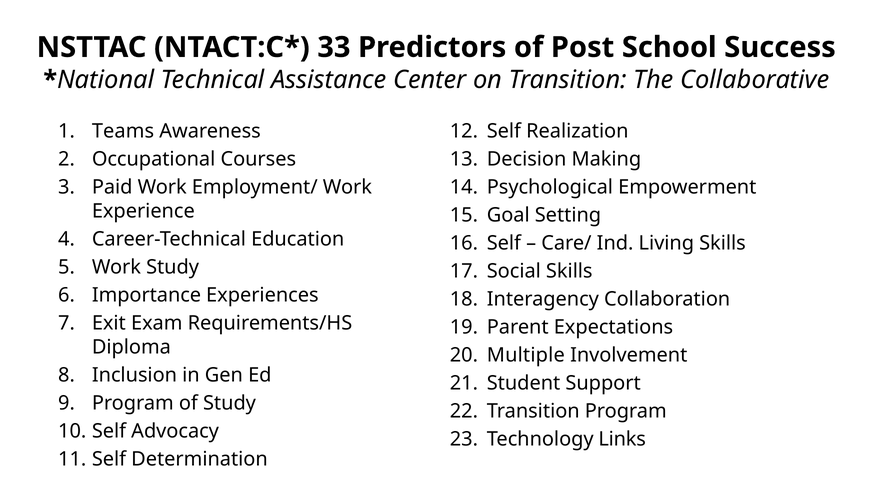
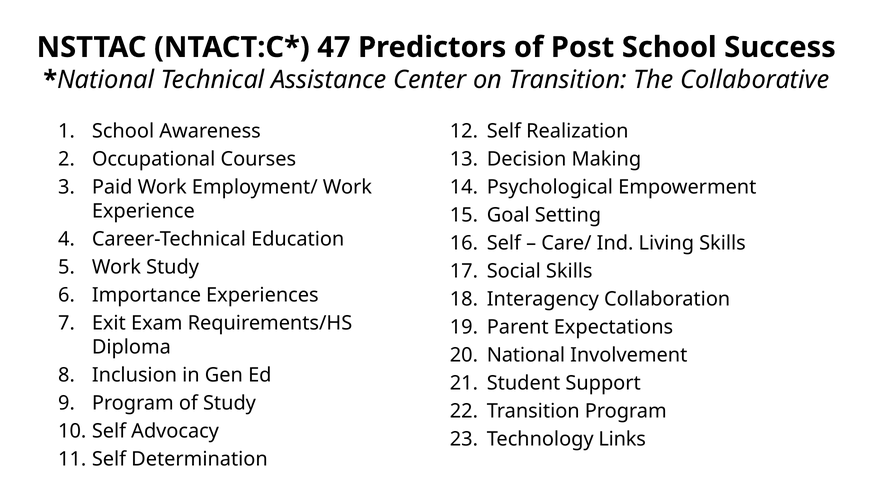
33: 33 -> 47
Teams at (123, 131): Teams -> School
Multiple at (526, 355): Multiple -> National
